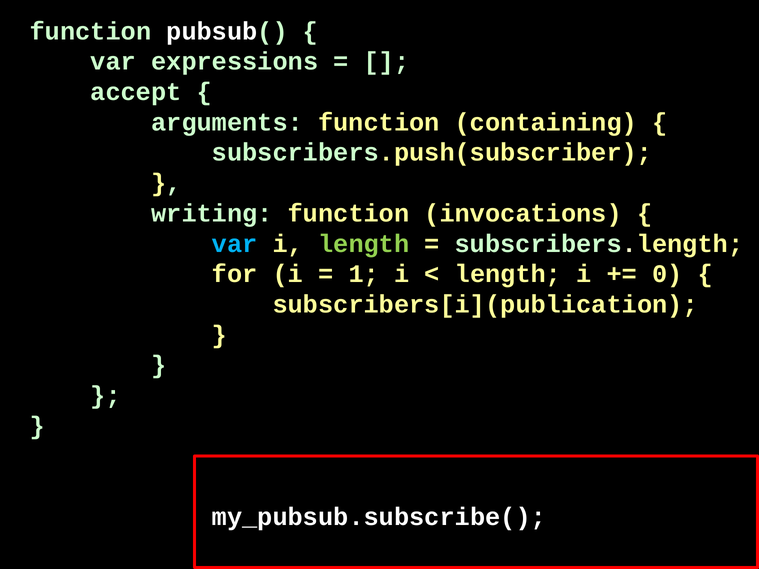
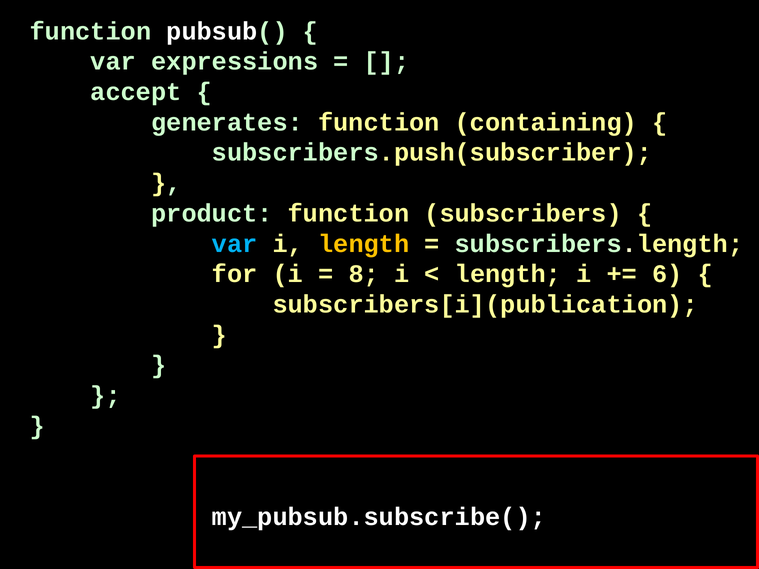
arguments: arguments -> generates
writing: writing -> product
invocations: invocations -> subscribers
length at (364, 244) colour: light green -> yellow
1: 1 -> 8
0: 0 -> 6
